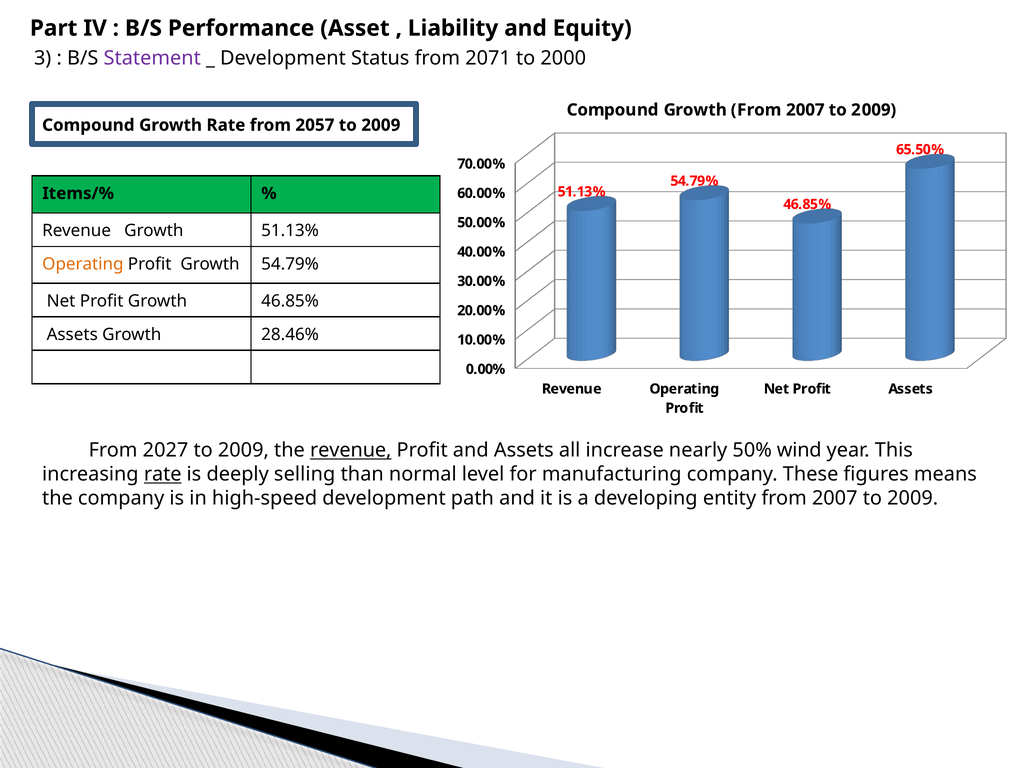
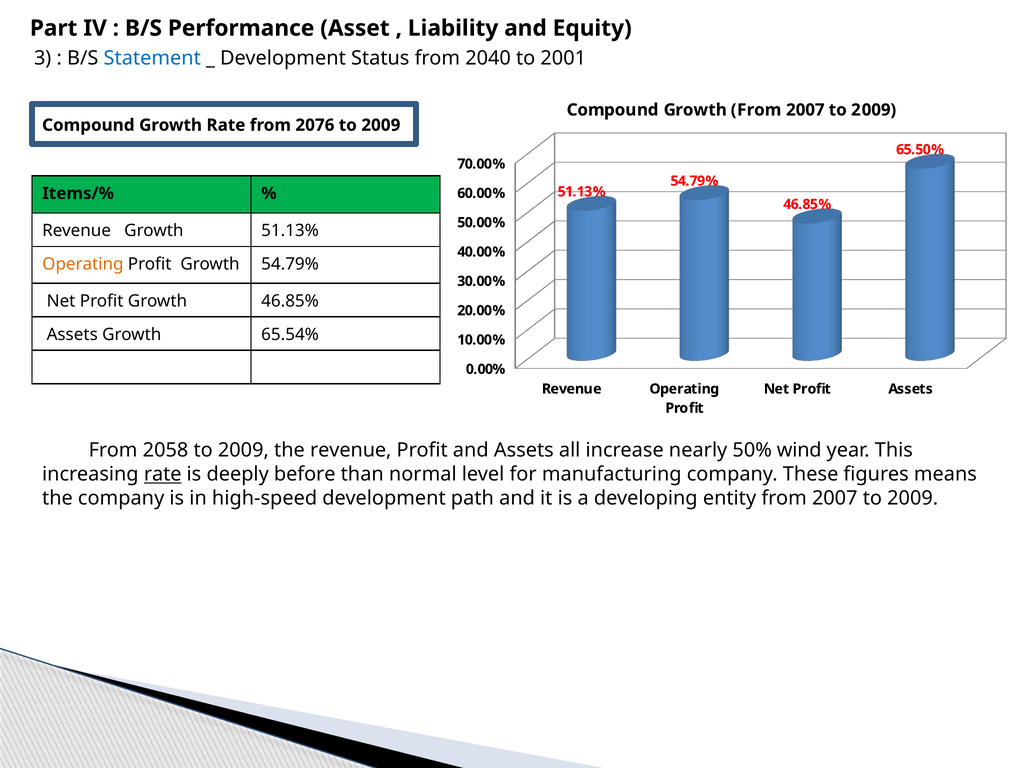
Statement colour: purple -> blue
2071: 2071 -> 2040
2000: 2000 -> 2001
2057: 2057 -> 2076
28.46%: 28.46% -> 65.54%
2027: 2027 -> 2058
revenue at (351, 450) underline: present -> none
selling: selling -> before
